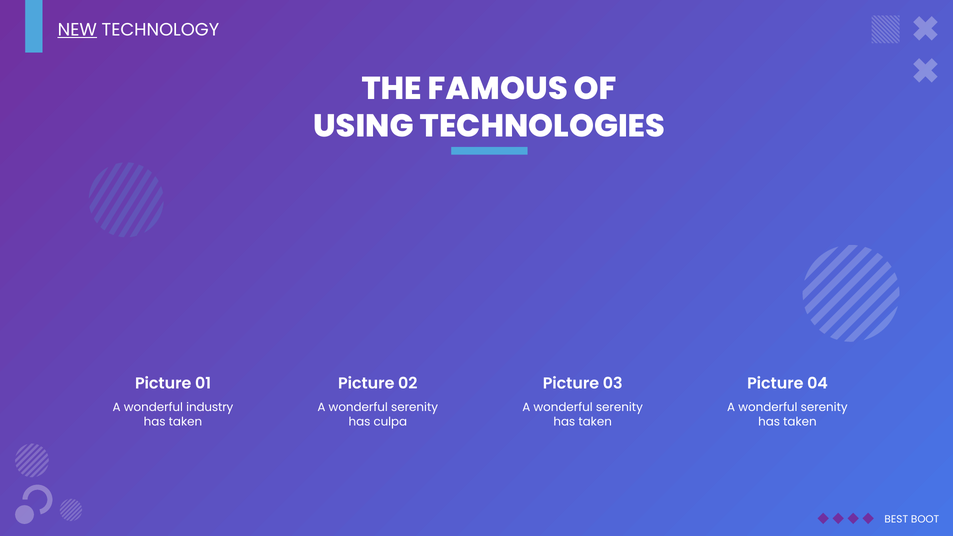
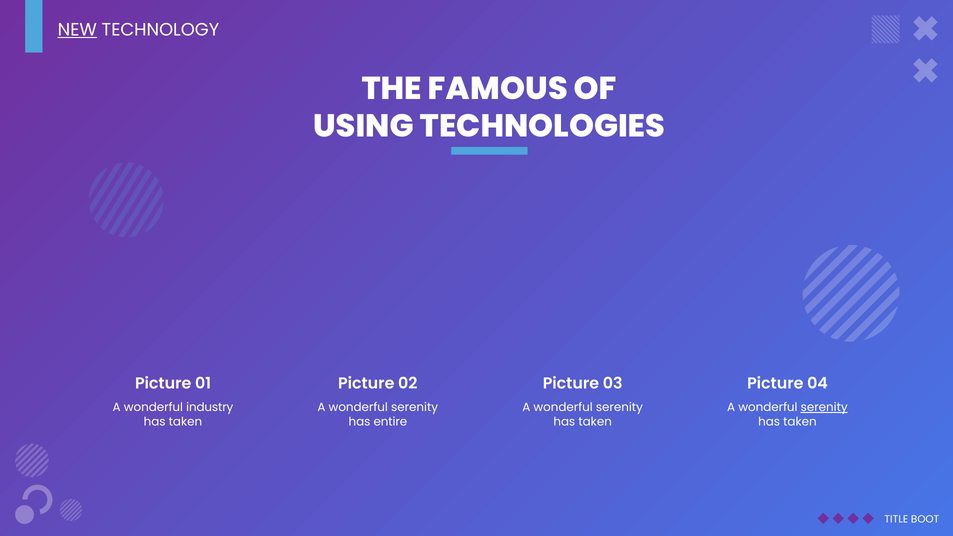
serenity at (824, 408) underline: none -> present
culpa: culpa -> entire
BEST: BEST -> TITLE
